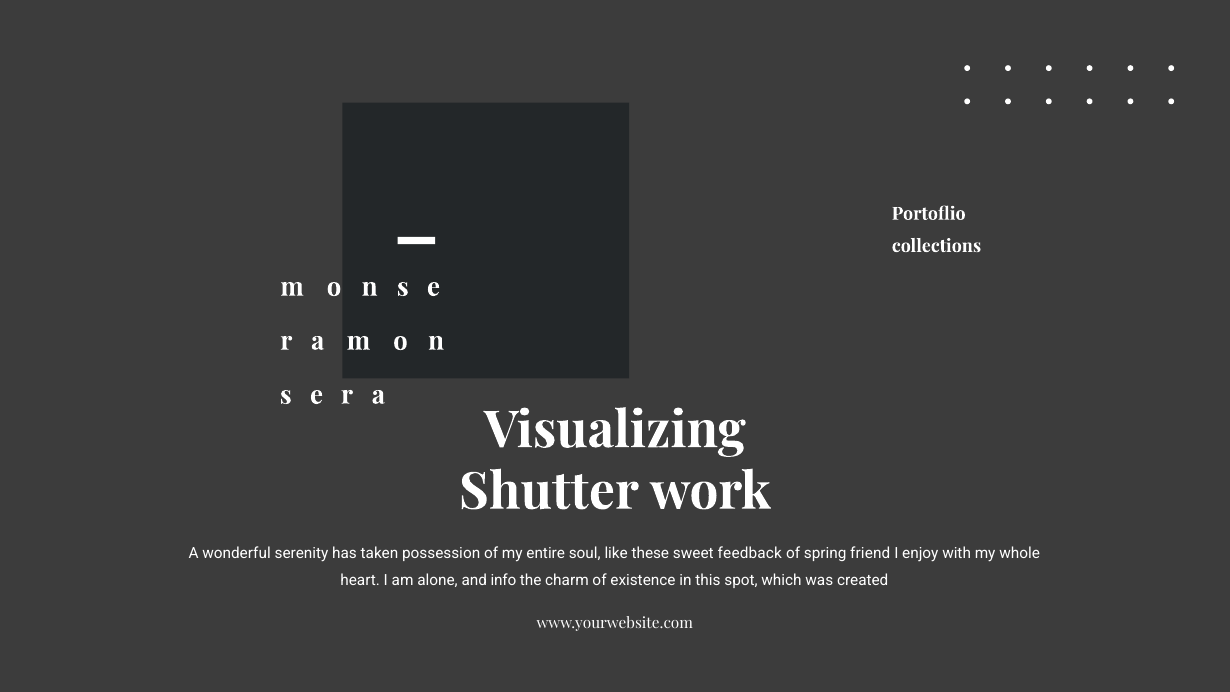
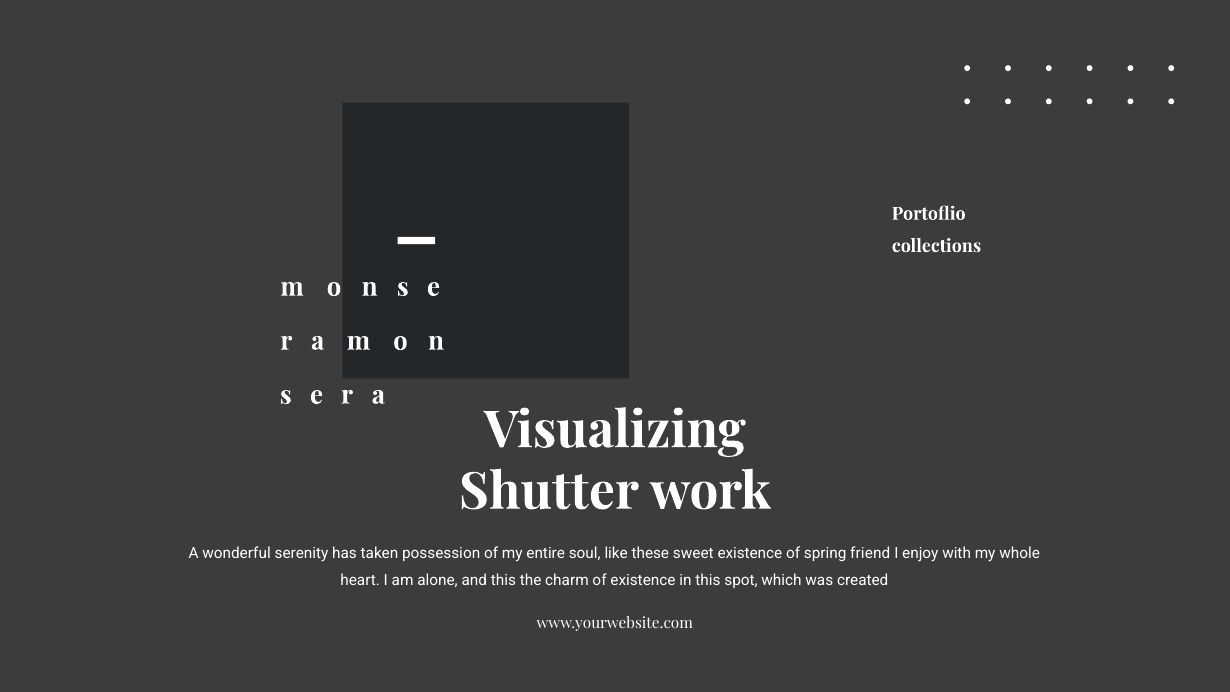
sweet feedback: feedback -> existence
and info: info -> this
